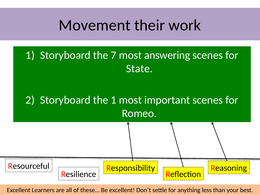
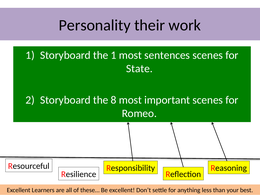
Movement: Movement -> Personality
the 7: 7 -> 1
answering: answering -> sentences
the 1: 1 -> 8
